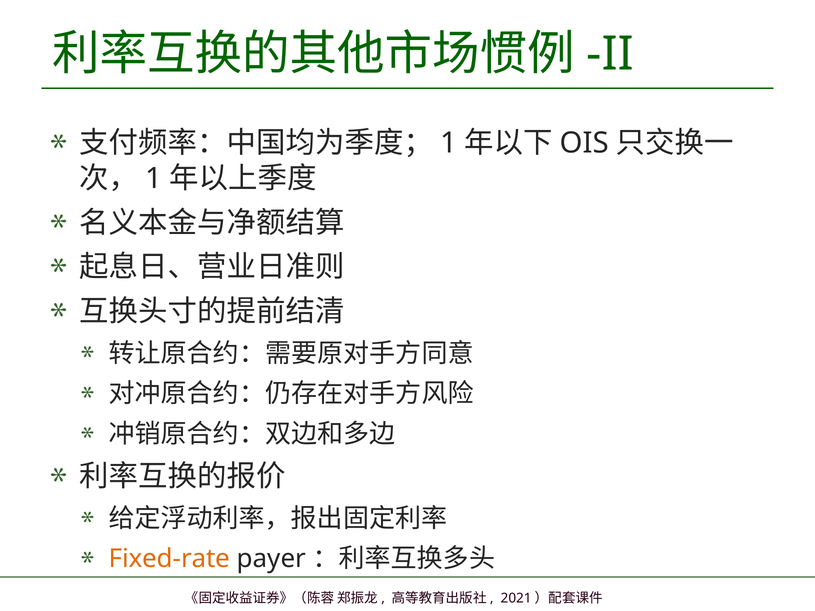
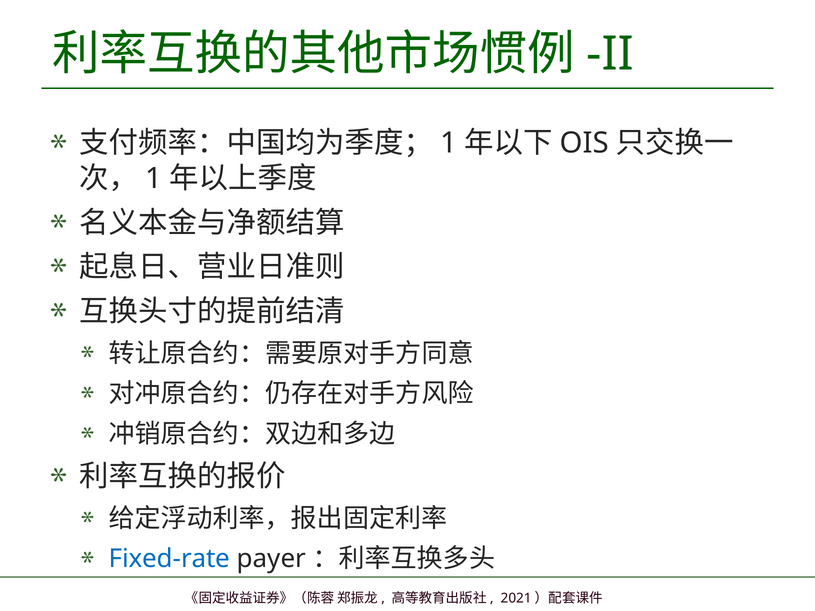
Fixed-rate colour: orange -> blue
